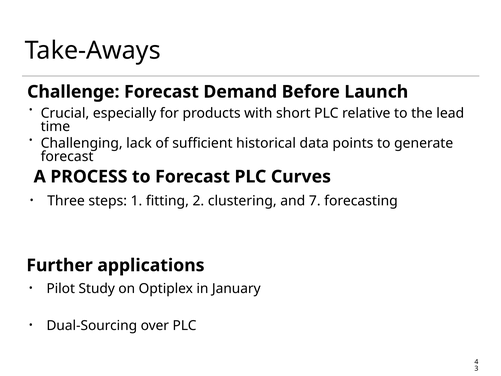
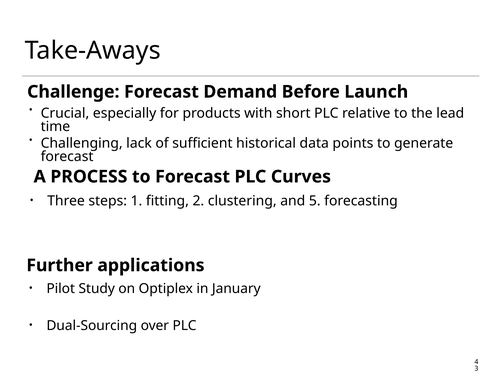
7: 7 -> 5
